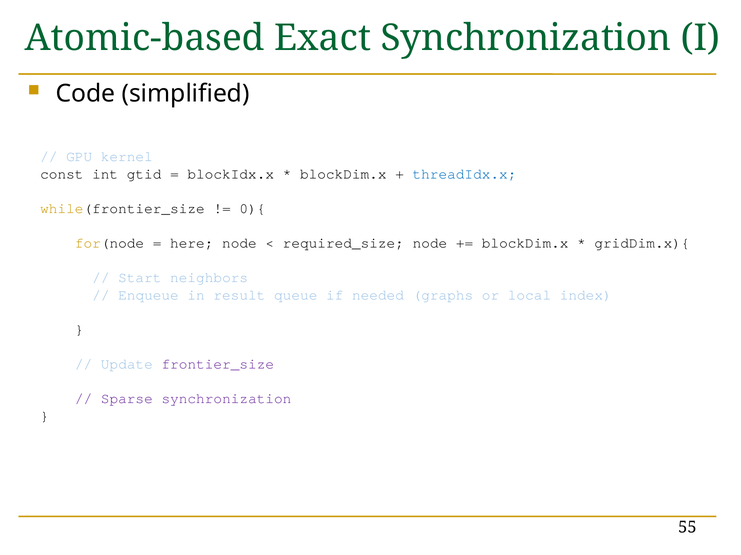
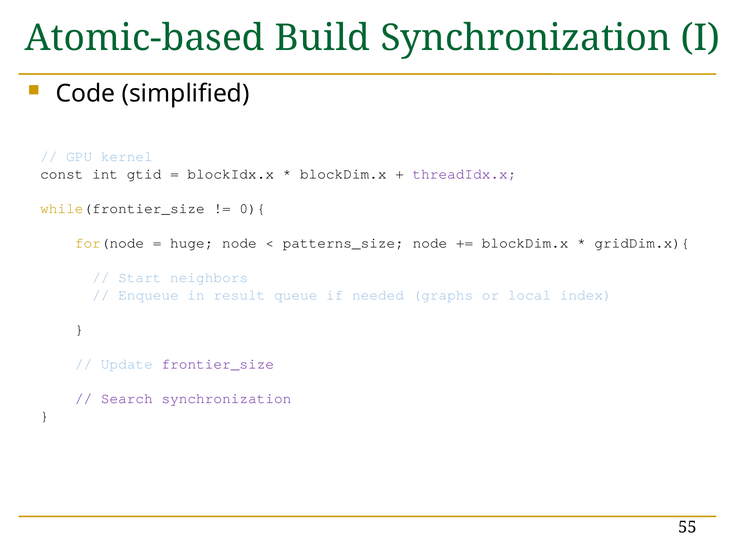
Exact: Exact -> Build
threadIdx.x colour: blue -> purple
here: here -> huge
required_size: required_size -> patterns_size
Sparse: Sparse -> Search
